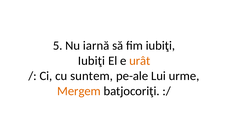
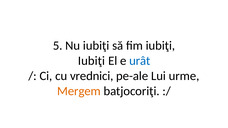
Nu iarnă: iarnă -> iubiţi
urât colour: orange -> blue
suntem: suntem -> vrednici
